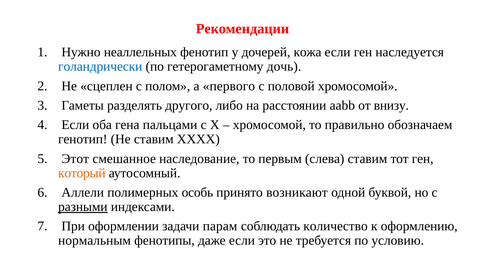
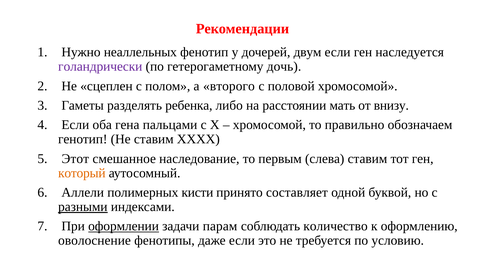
кожа: кожа -> двум
голандрически colour: blue -> purple
первого: первого -> второго
другого: другого -> ребенка
aabb: aabb -> мать
особь: особь -> кисти
возникают: возникают -> составляет
оформлении underline: none -> present
нормальным: нормальным -> оволоснение
